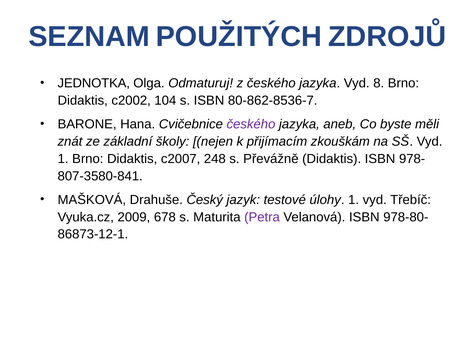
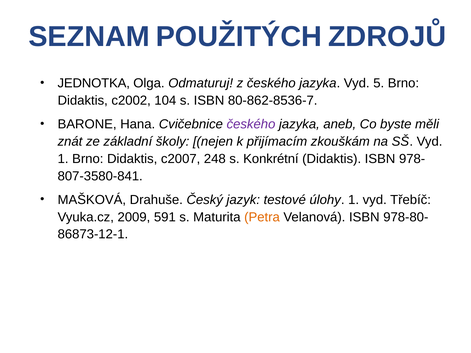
8: 8 -> 5
Převážně: Převážně -> Konkrétní
678: 678 -> 591
Petra colour: purple -> orange
